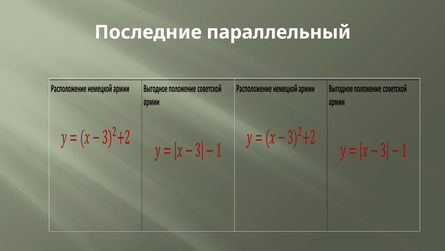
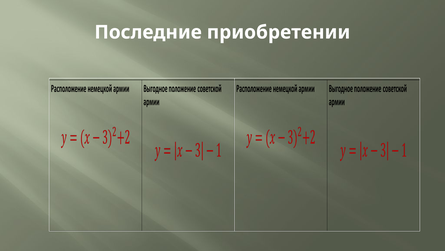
параллельный: параллельный -> приобретении
